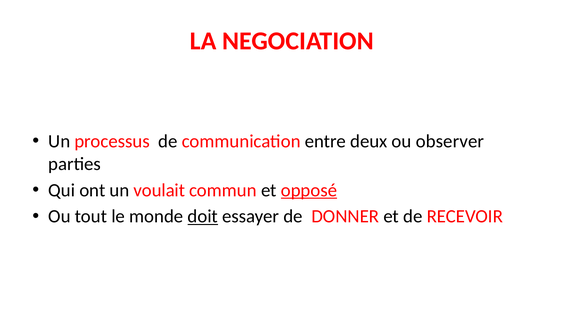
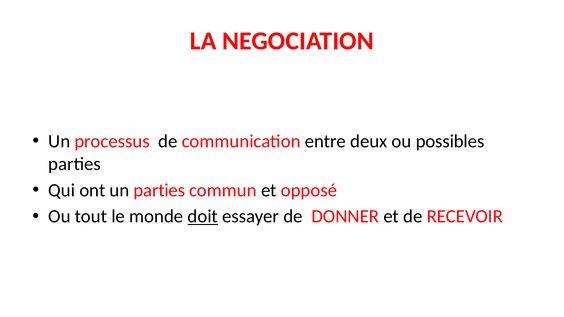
observer: observer -> possibles
un voulait: voulait -> parties
opposé underline: present -> none
